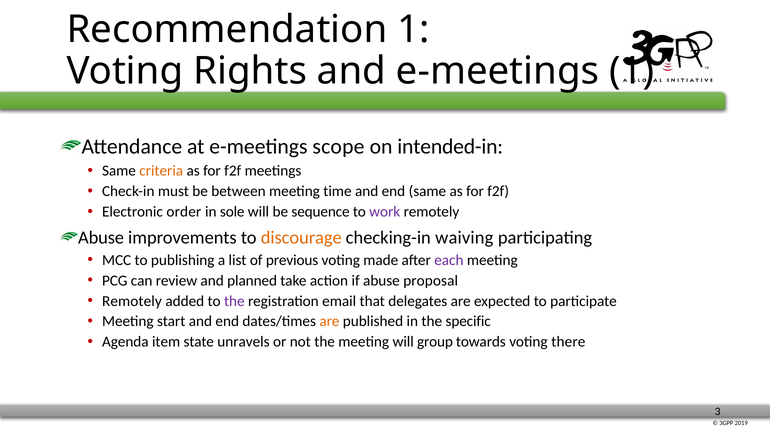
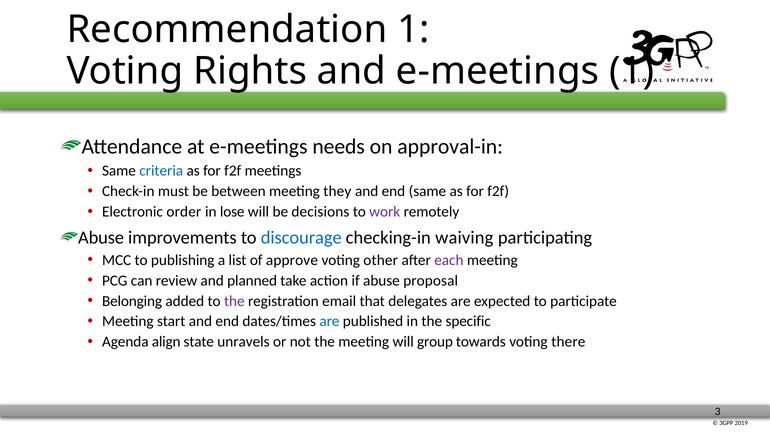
scope: scope -> needs
intended-in: intended-in -> approval-in
criteria colour: orange -> blue
time: time -> they
sole: sole -> lose
sequence: sequence -> decisions
discourage colour: orange -> blue
previous: previous -> approve
made: made -> other
Remotely at (132, 301): Remotely -> Belonging
are at (329, 322) colour: orange -> blue
item: item -> align
